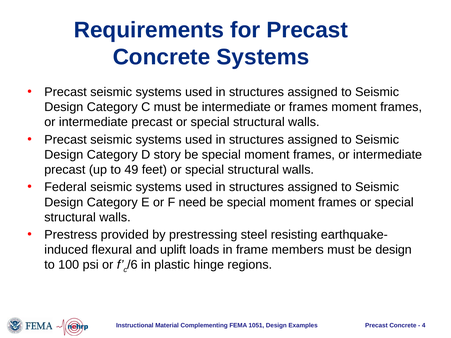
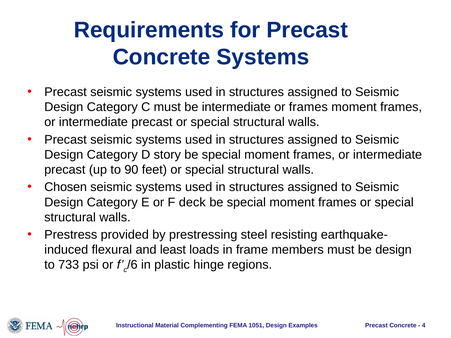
49: 49 -> 90
Federal: Federal -> Chosen
need: need -> deck
uplift: uplift -> least
100: 100 -> 733
